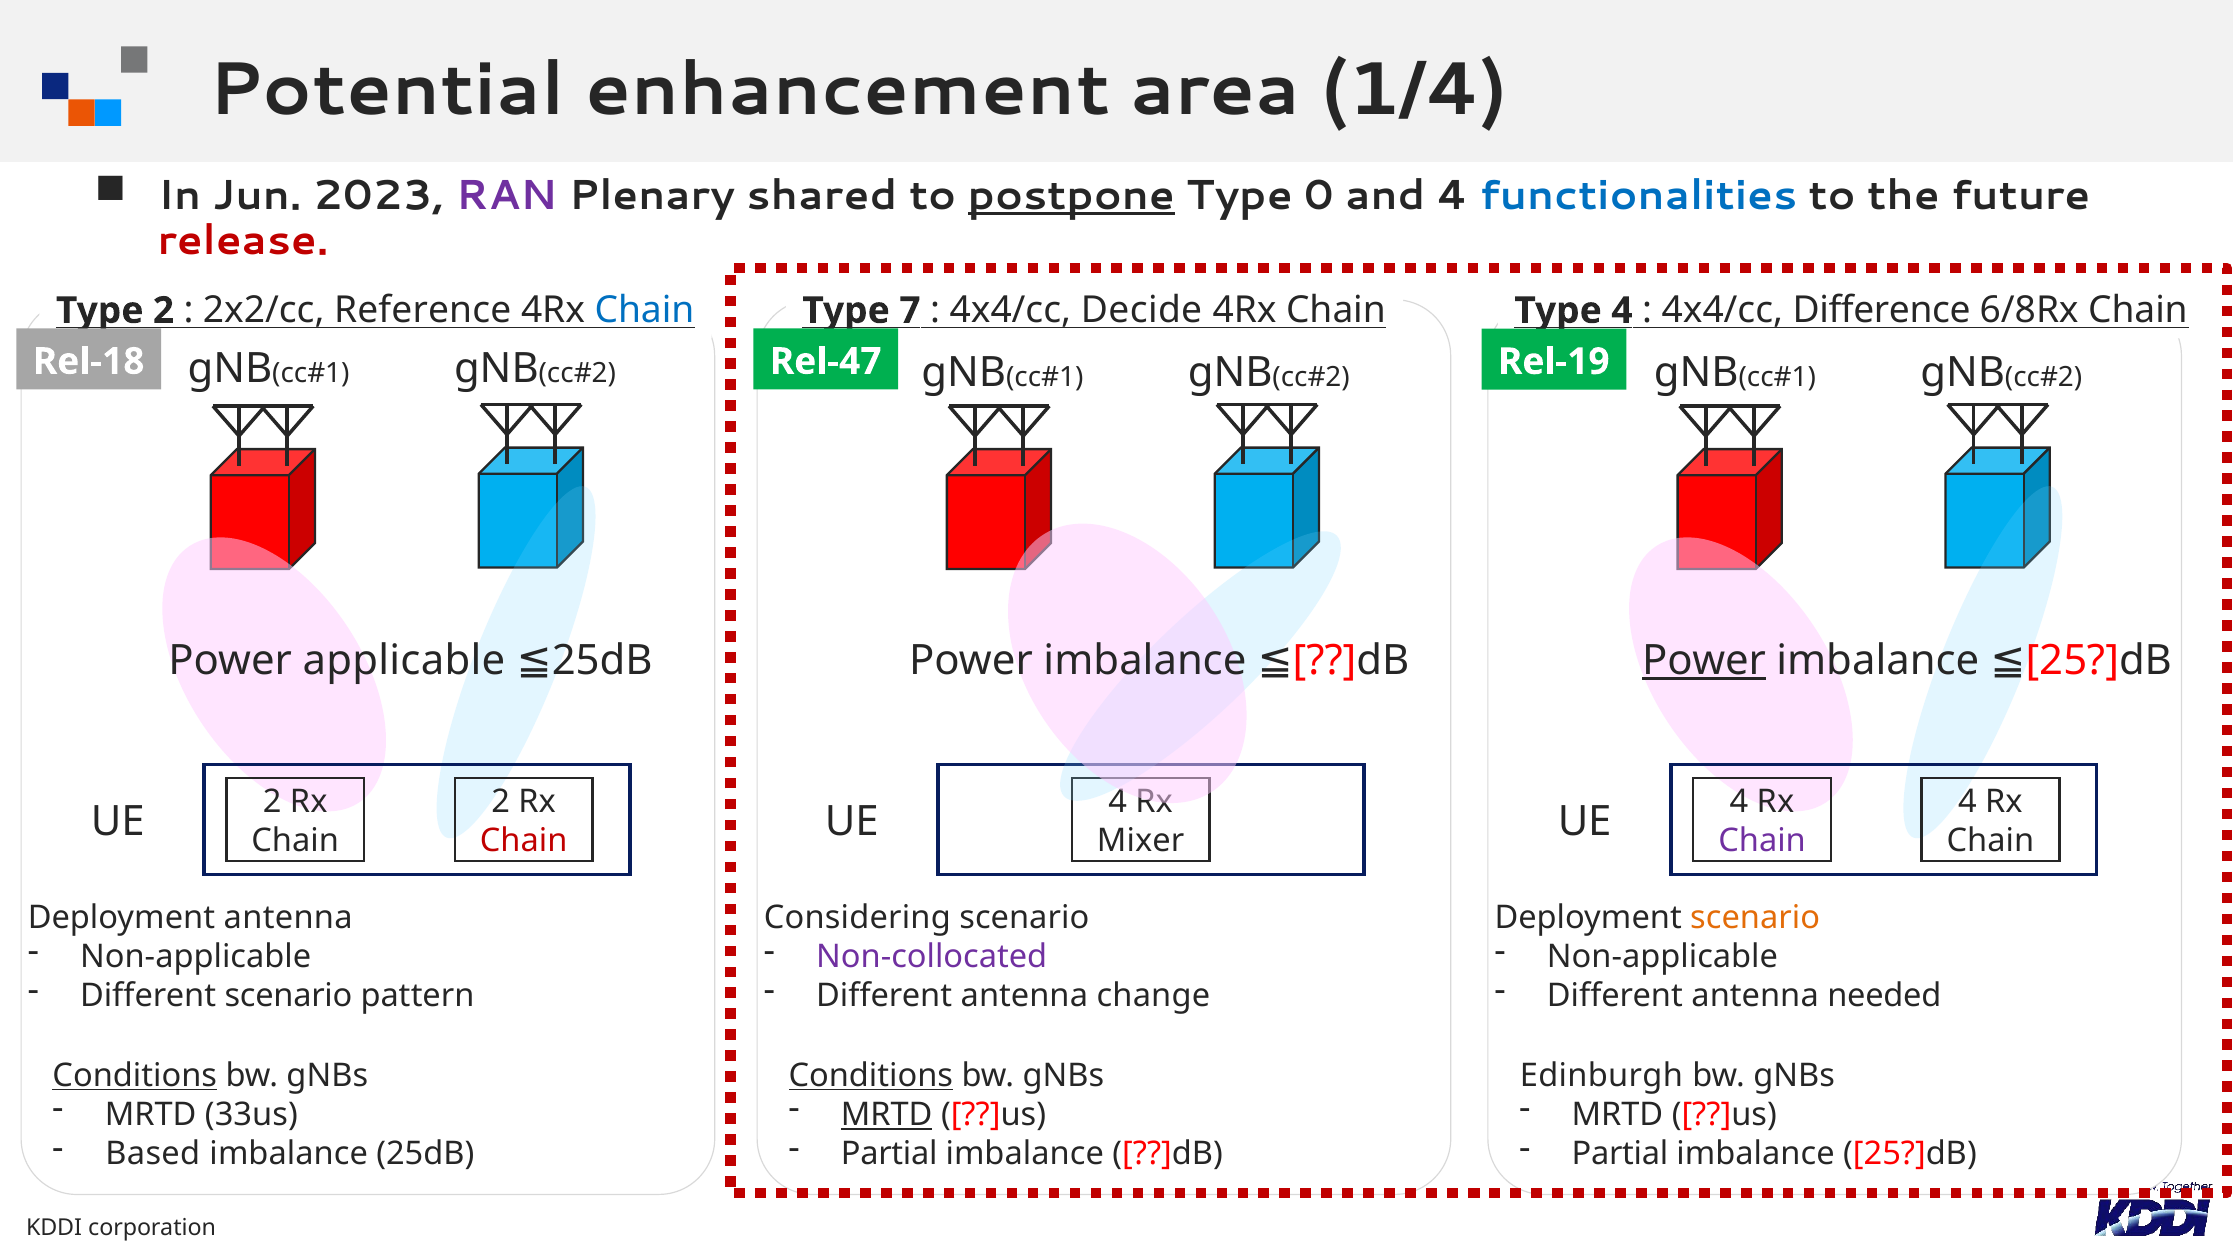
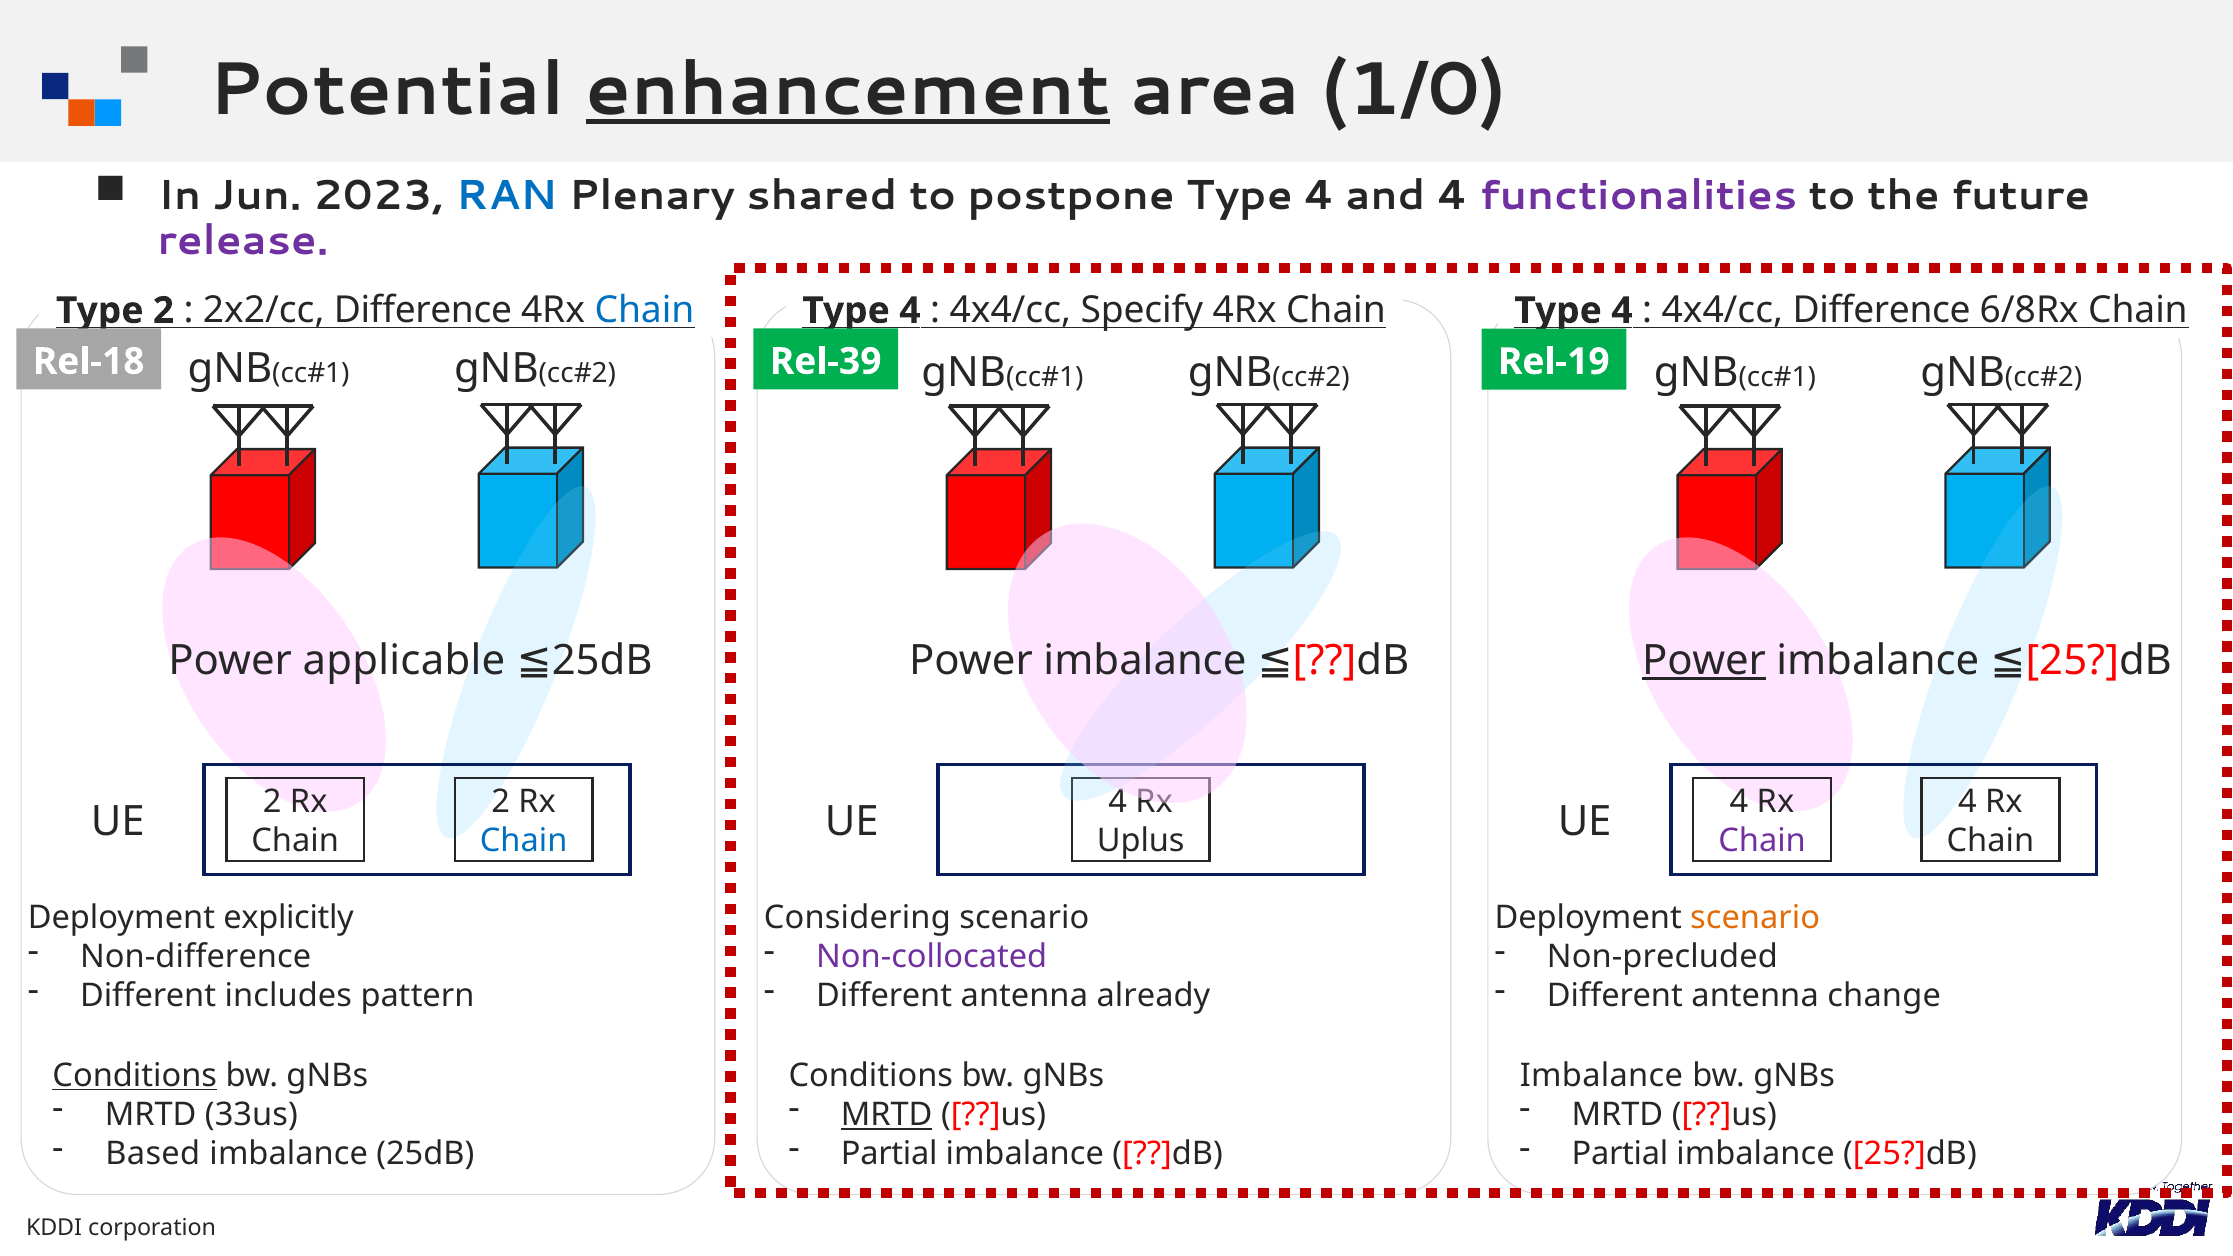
enhancement underline: none -> present
1/4: 1/4 -> 1/0
RAN colour: purple -> blue
postpone underline: present -> none
0 at (1319, 195): 0 -> 4
functionalities colour: blue -> purple
release colour: red -> purple
2x2/cc Reference: Reference -> Difference
7 at (910, 311): 7 -> 4
Decide: Decide -> Specify
Rel-47: Rel-47 -> Rel-39
Chain at (524, 841) colour: red -> blue
Mixer: Mixer -> Uplus
Deployment antenna: antenna -> explicitly
Non-applicable at (196, 957): Non-applicable -> Non-difference
Non-applicable at (1662, 957): Non-applicable -> Non-precluded
Different scenario: scenario -> includes
change: change -> already
needed: needed -> change
Conditions at (871, 1076) underline: present -> none
Edinburgh at (1601, 1076): Edinburgh -> Imbalance
